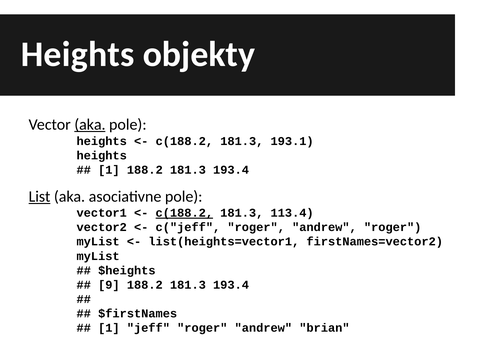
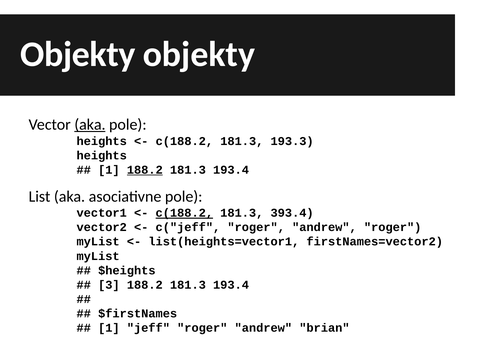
Heights at (78, 54): Heights -> Objekty
193.1: 193.1 -> 193.3
188.2 at (145, 170) underline: none -> present
List underline: present -> none
113.4: 113.4 -> 393.4
9: 9 -> 3
